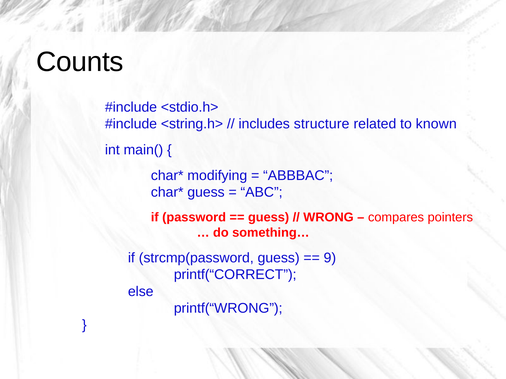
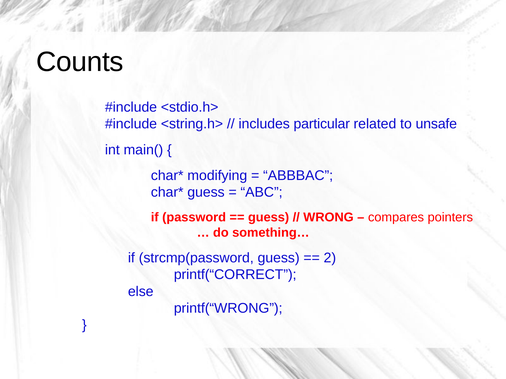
structure: structure -> particular
known: known -> unsafe
9: 9 -> 2
